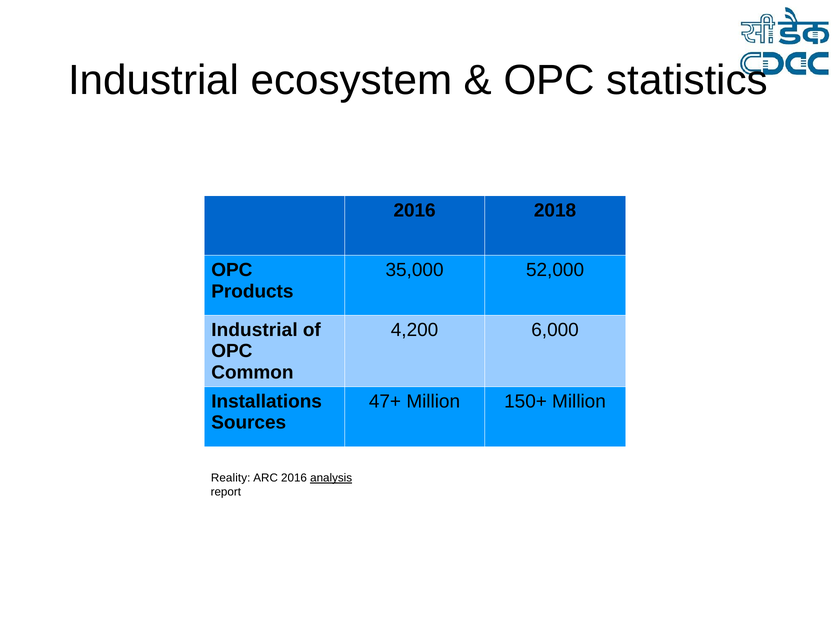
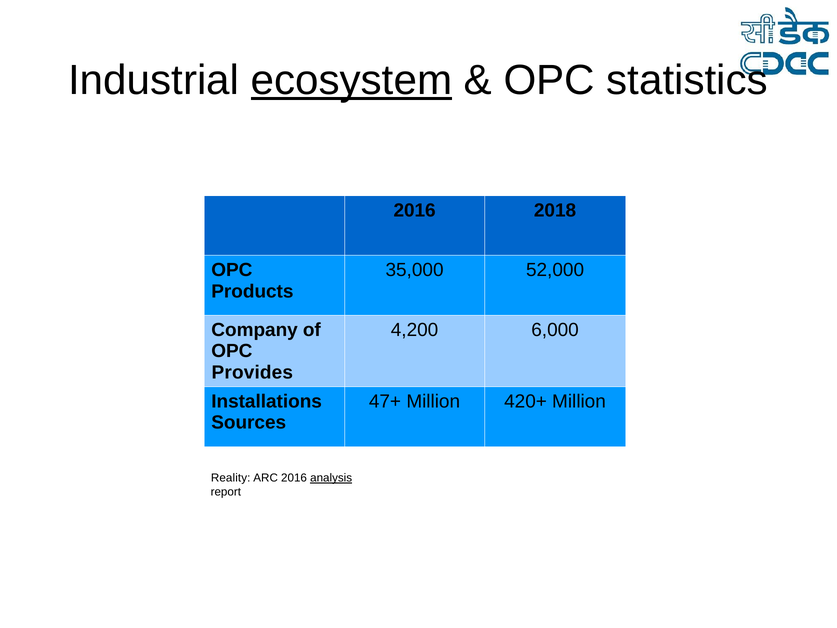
ecosystem underline: none -> present
Industrial at (255, 330): Industrial -> Company
Common: Common -> Provides
150+: 150+ -> 420+
